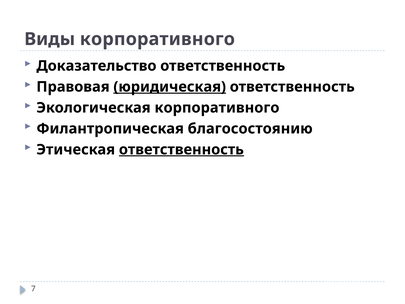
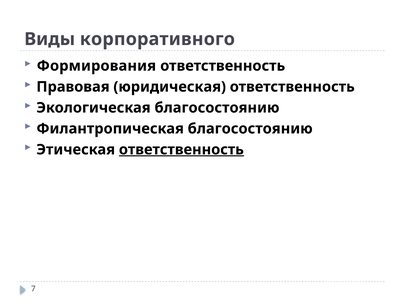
Доказательство: Доказательство -> Формирования
юридическая underline: present -> none
Экологическая корпоративного: корпоративного -> благосостоянию
